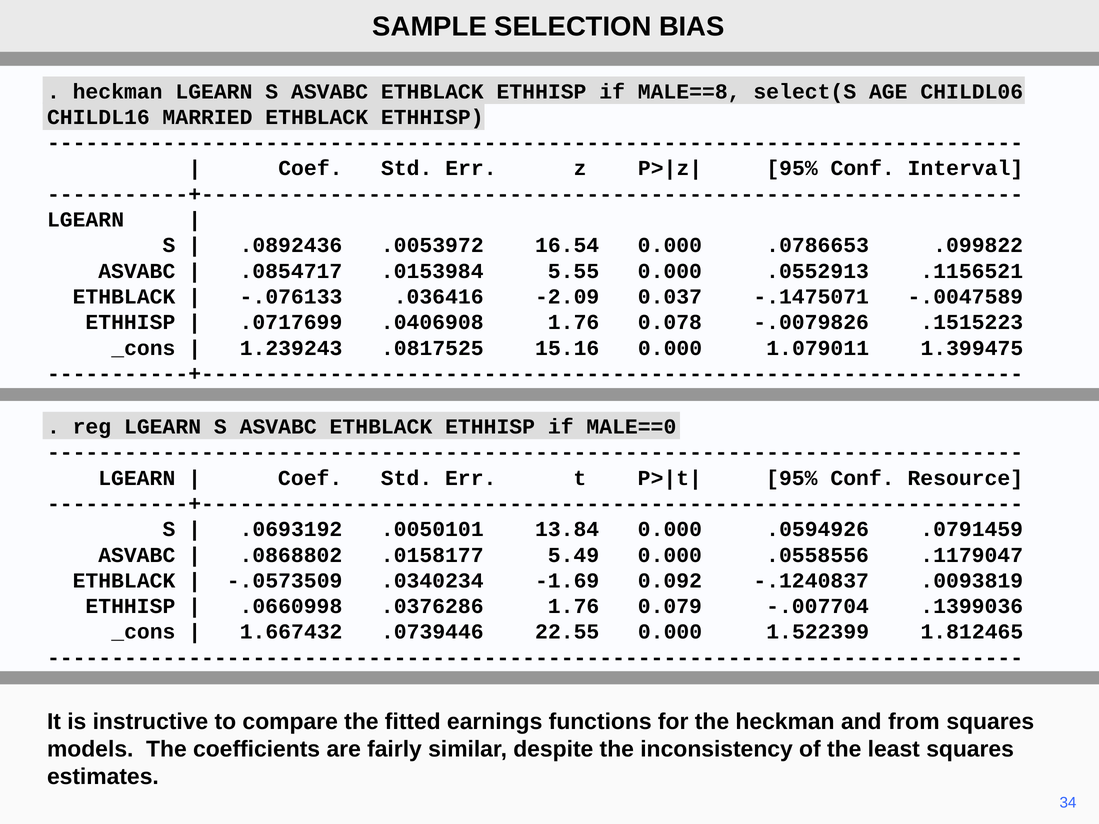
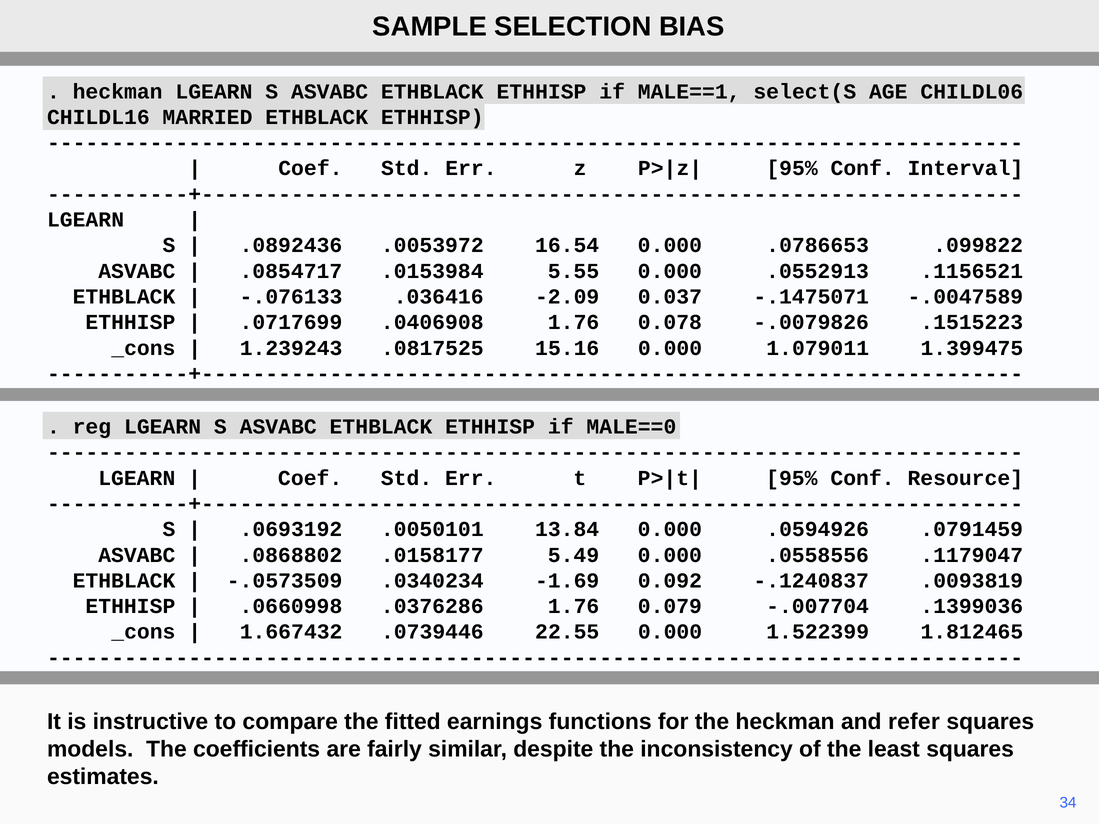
MALE==8: MALE==8 -> MALE==1
from: from -> refer
